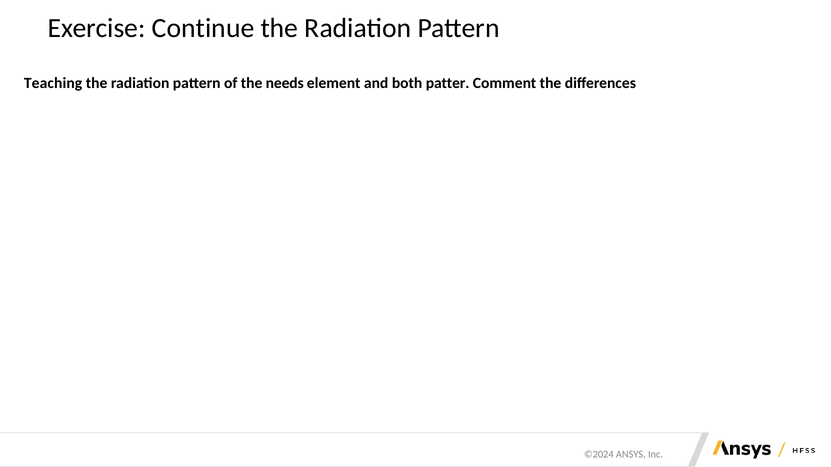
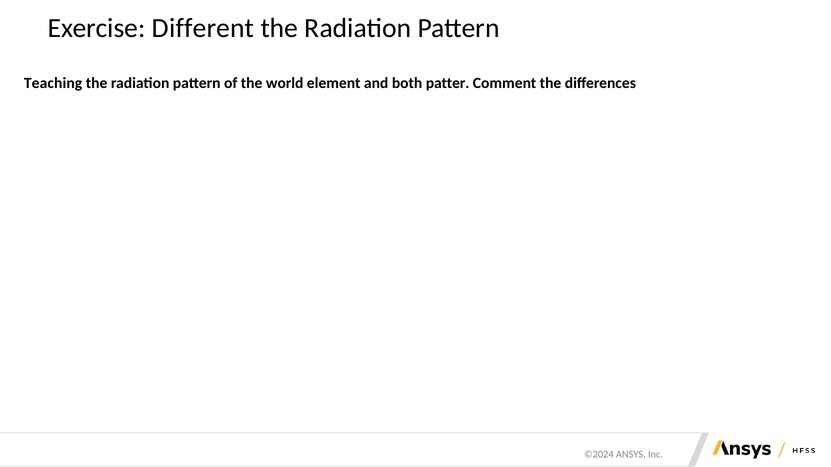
Continue: Continue -> Different
needs: needs -> world
